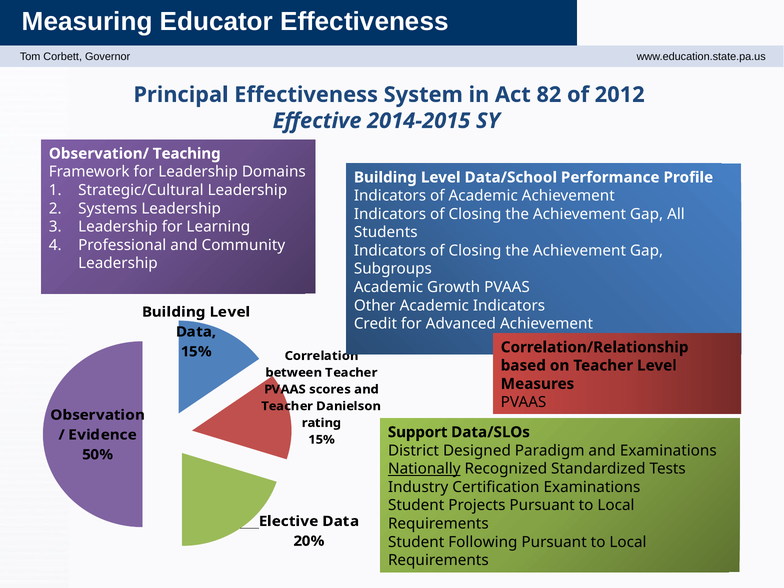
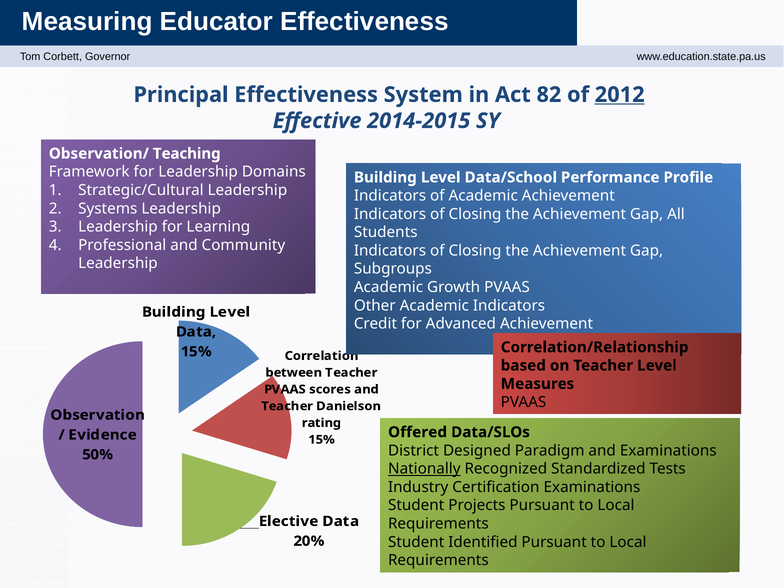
2012 underline: none -> present
Support: Support -> Offered
Following: Following -> Identified
